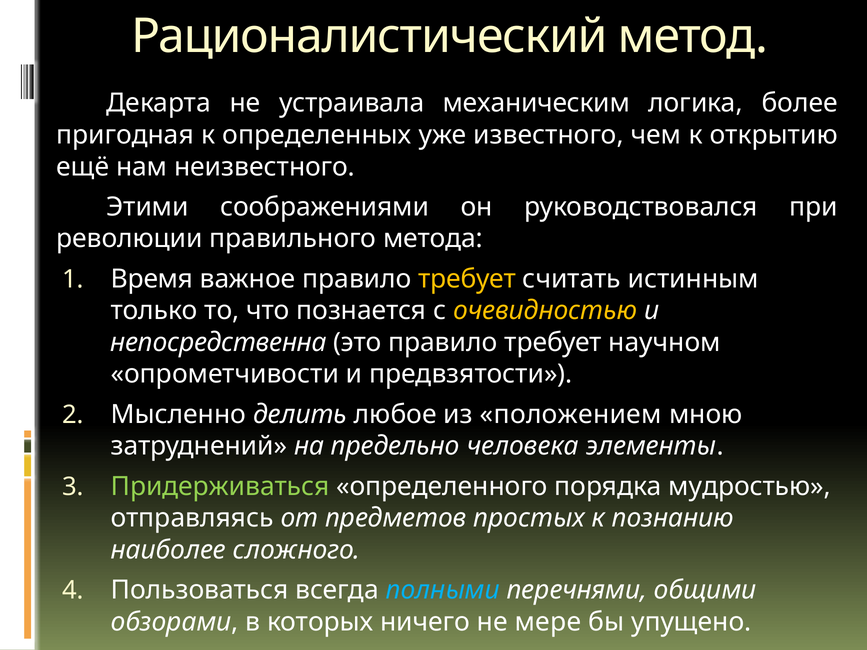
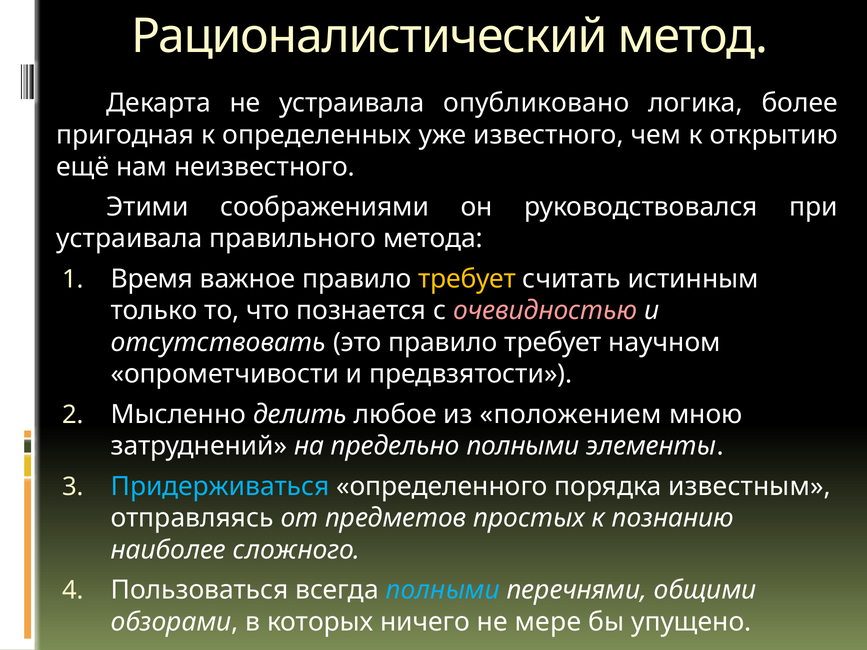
механическим: механическим -> опубликовано
революции at (129, 239): революции -> устраивала
очевидностью colour: yellow -> pink
непосредственна: непосредственна -> отсутствовать
предельно человека: человека -> полными
Придерживаться colour: light green -> light blue
мудростью: мудростью -> известным
